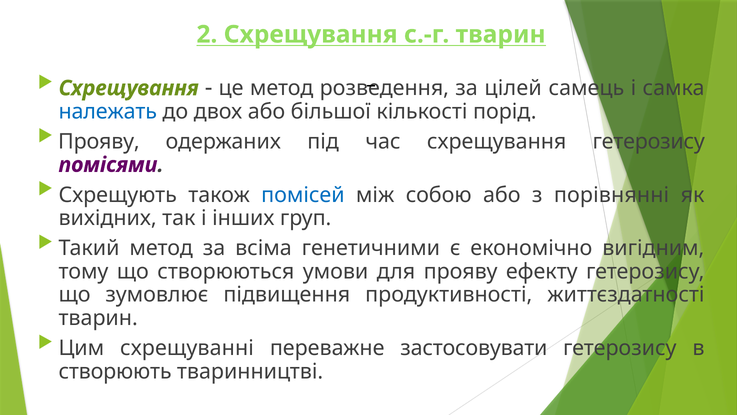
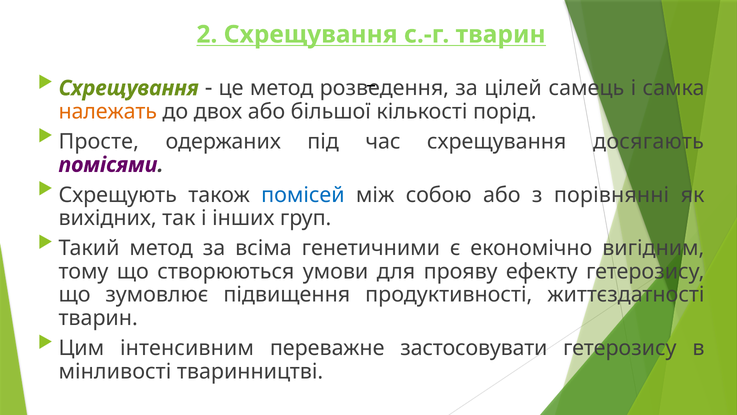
належать colour: blue -> orange
Прояву at (99, 141): Прояву -> Просте
схрещування гетерозису: гетерозису -> досягають
схрещуванні: схрещуванні -> інтенсивним
створюють: створюють -> мінливості
